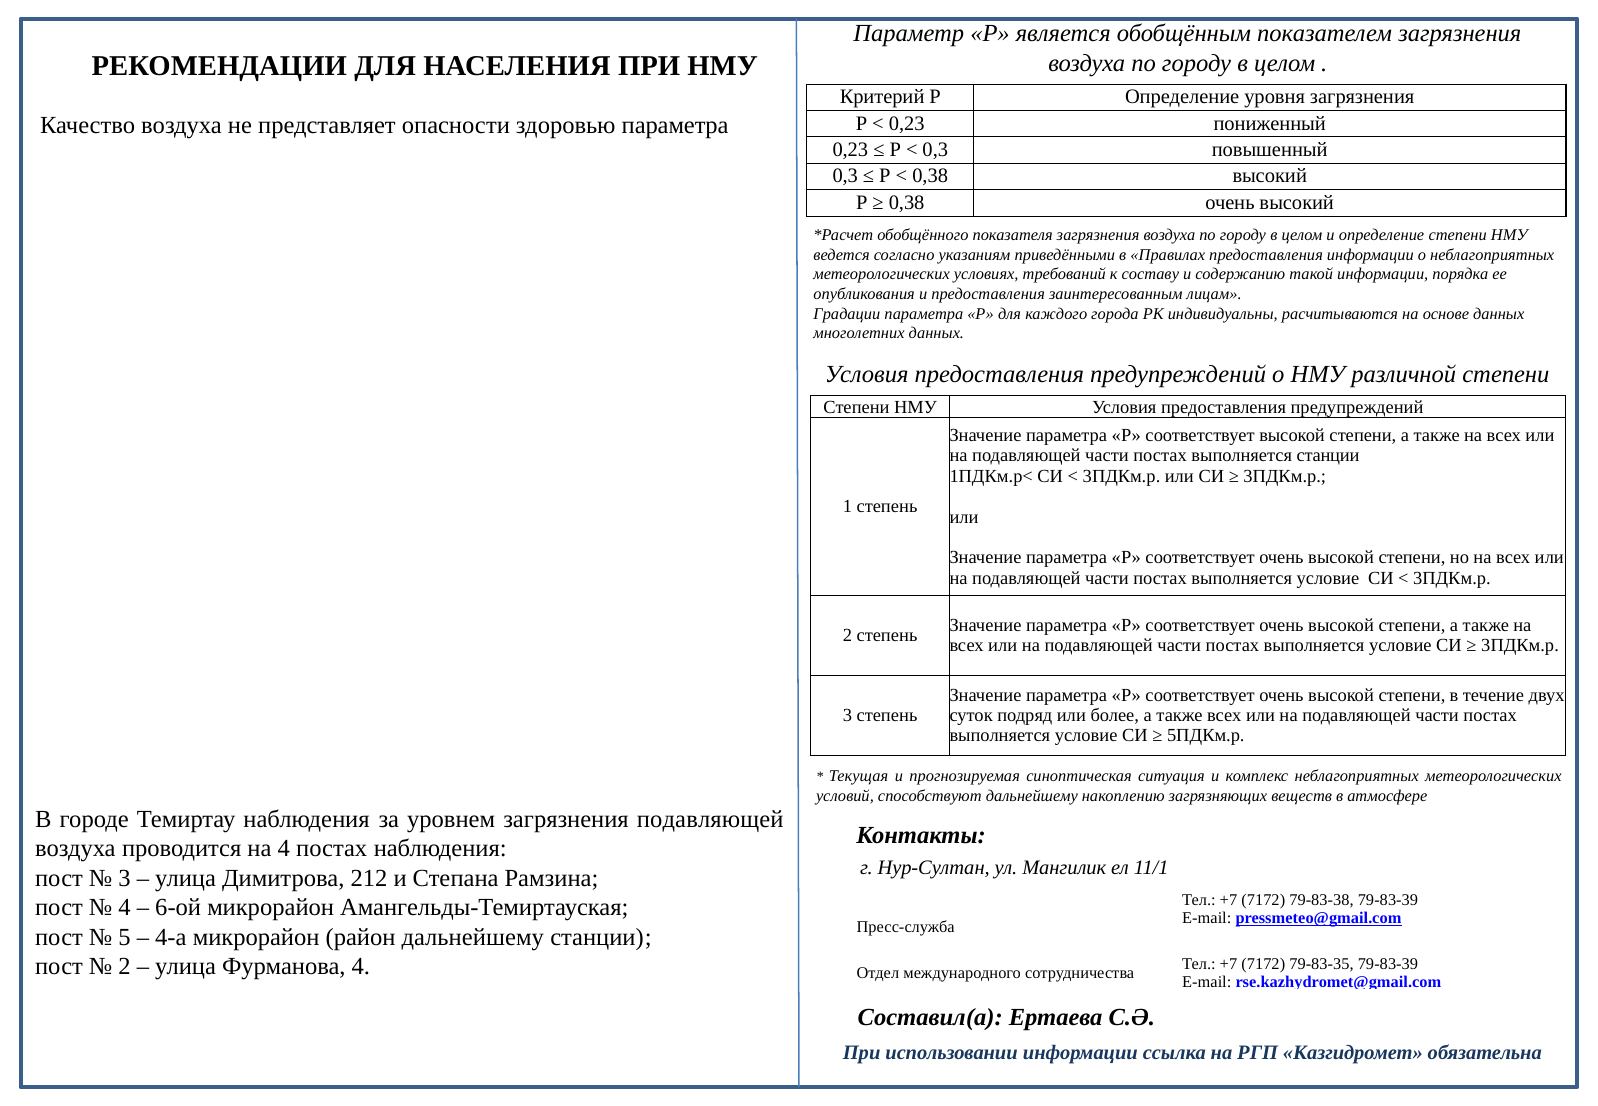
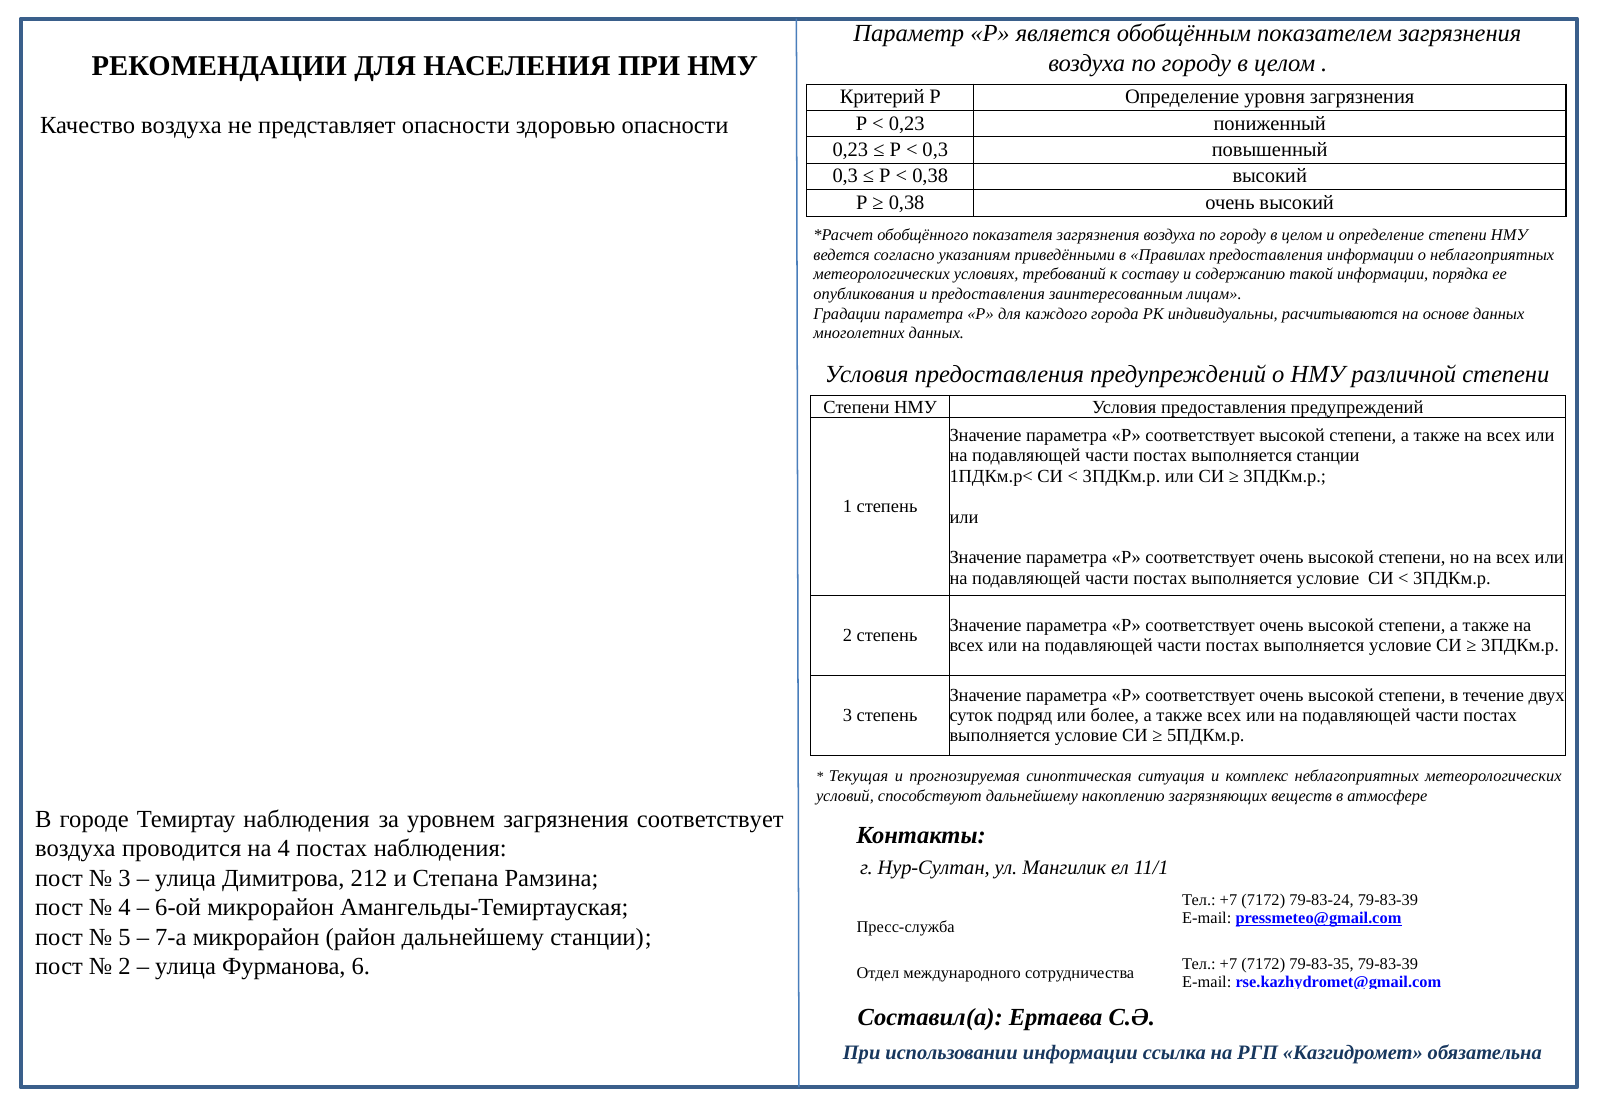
здоровью параметра: параметра -> опасности
загрязнения подавляющей: подавляющей -> соответствует
79-83-38: 79-83-38 -> 79-83-24
4-а: 4-а -> 7-а
Фурманова 4: 4 -> 6
